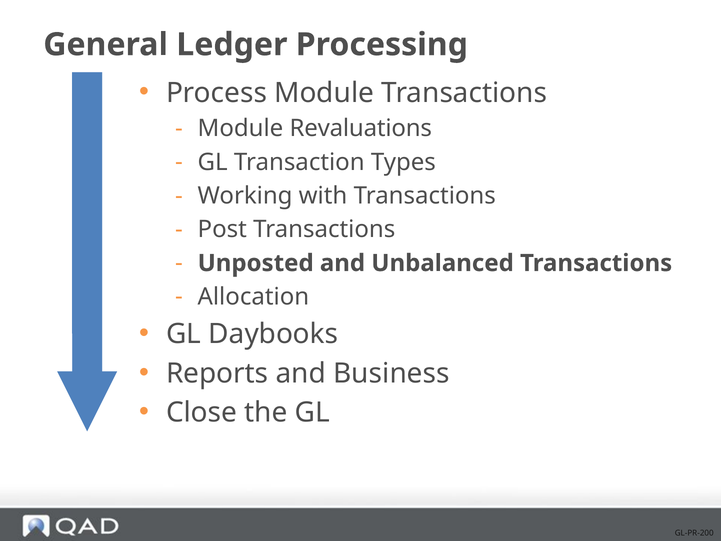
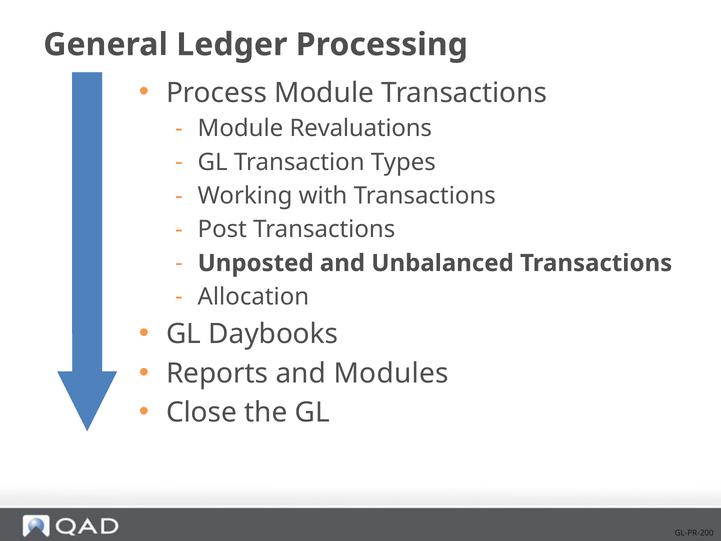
Business: Business -> Modules
